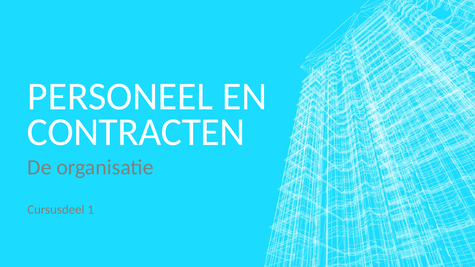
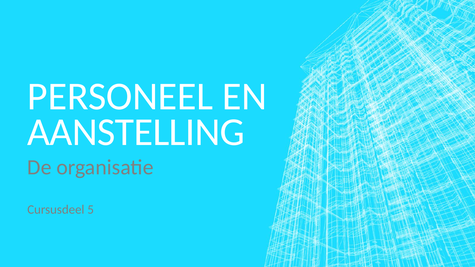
CONTRACTEN: CONTRACTEN -> AANSTELLING
1: 1 -> 5
